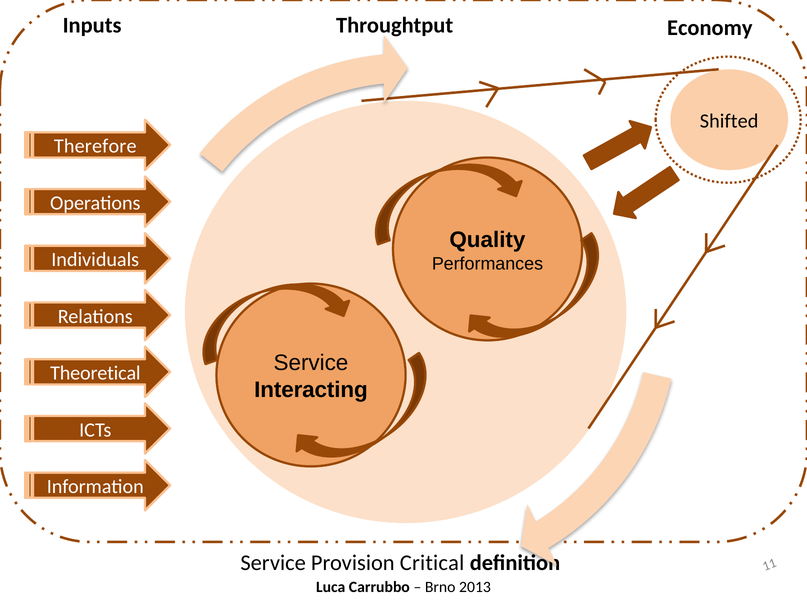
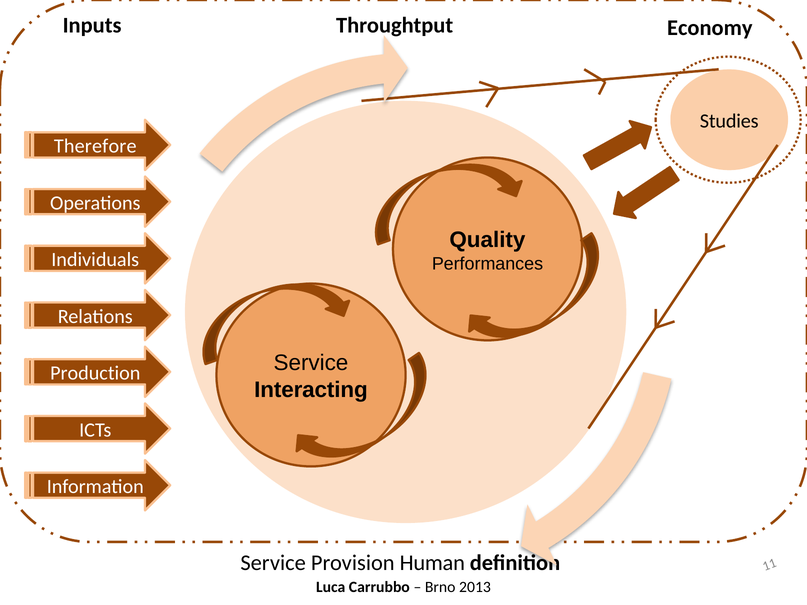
Shifted: Shifted -> Studies
Theoretical: Theoretical -> Production
Critical: Critical -> Human
